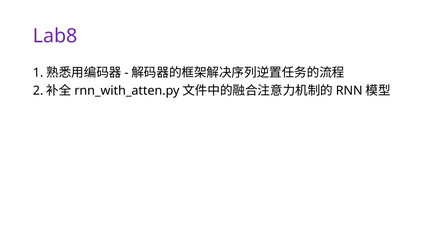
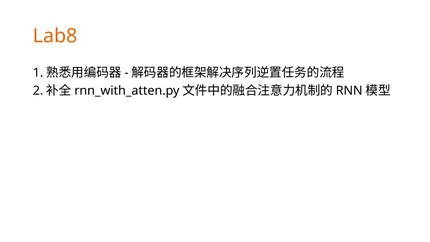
Lab8 colour: purple -> orange
